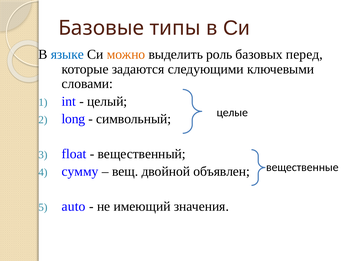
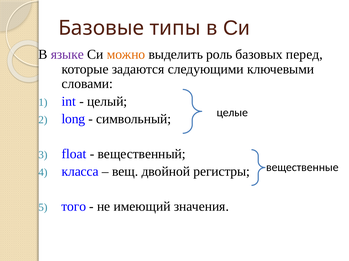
языке colour: blue -> purple
сумму: сумму -> класса
объявлен: объявлен -> регистры
auto: auto -> того
